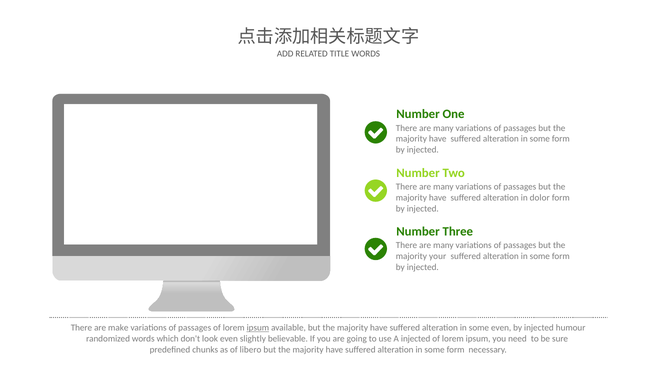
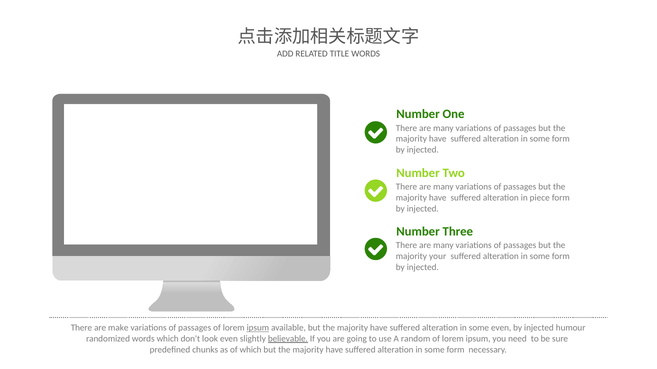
dolor: dolor -> piece
believable underline: none -> present
A injected: injected -> random
of libero: libero -> which
